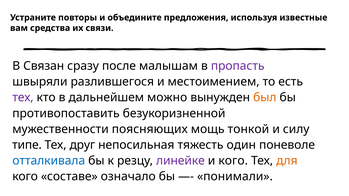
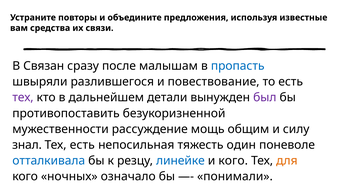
пропасть colour: purple -> blue
местоимением: местоимением -> повествование
можно: можно -> детали
был colour: orange -> purple
поясняющих: поясняющих -> рассуждение
тонкой: тонкой -> общим
типе: типе -> знал
Тех друг: друг -> есть
линейке colour: purple -> blue
составе: составе -> ночных
